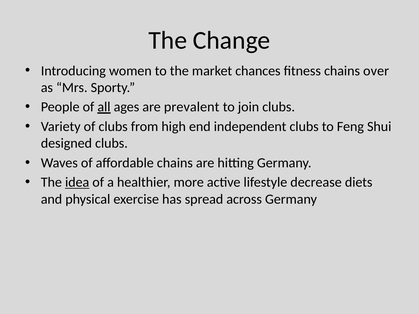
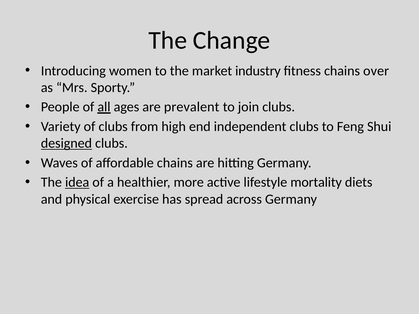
chances: chances -> industry
designed underline: none -> present
decrease: decrease -> mortality
